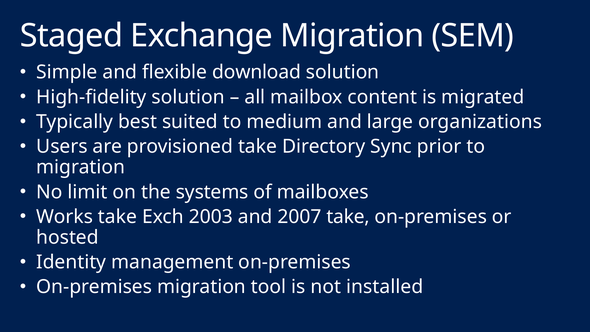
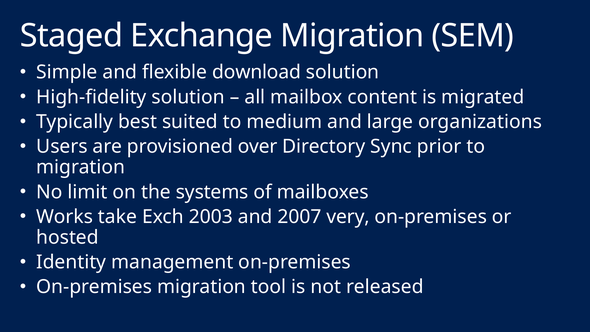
provisioned take: take -> over
2007 take: take -> very
installed: installed -> released
